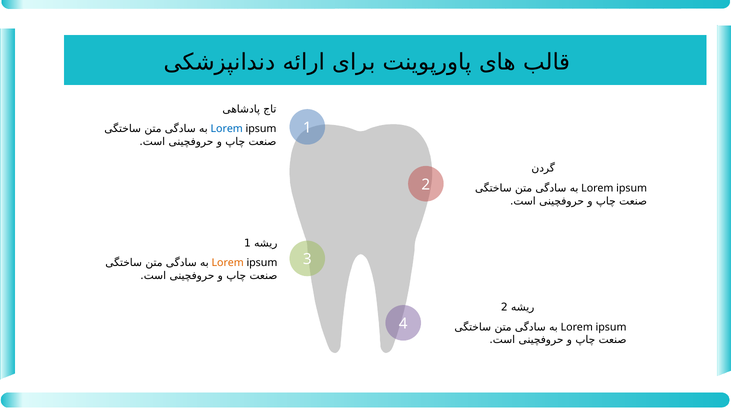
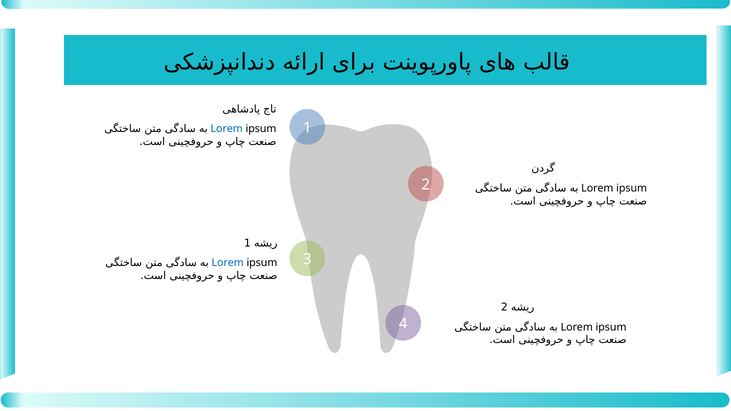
Lorem at (228, 263) colour: orange -> blue
